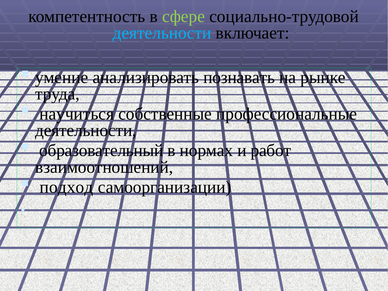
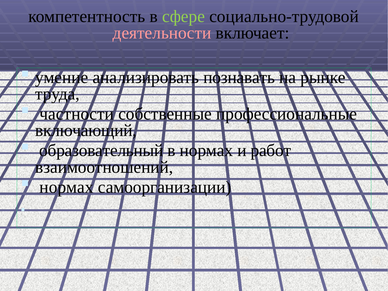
деятельности at (162, 33) colour: light blue -> pink
научиться: научиться -> частности
деятельности at (86, 131): деятельности -> включающий
подход at (66, 187): подход -> нормах
